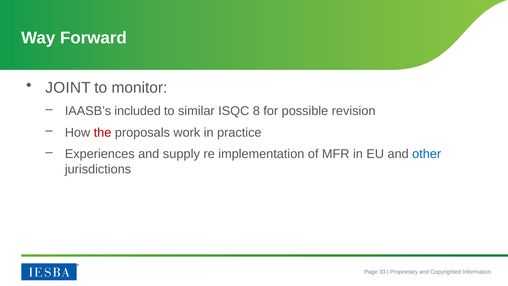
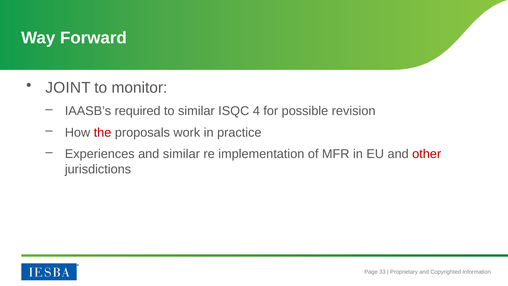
included: included -> required
8: 8 -> 4
and supply: supply -> similar
other colour: blue -> red
